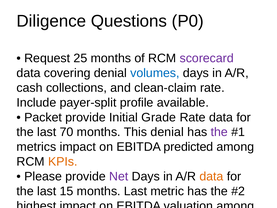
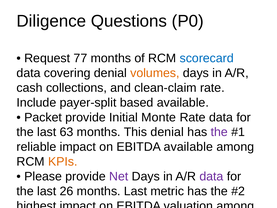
25: 25 -> 77
scorecard colour: purple -> blue
volumes colour: blue -> orange
profile: profile -> based
Grade: Grade -> Monte
70: 70 -> 63
metrics: metrics -> reliable
EBITDA predicted: predicted -> available
data at (211, 176) colour: orange -> purple
15: 15 -> 26
